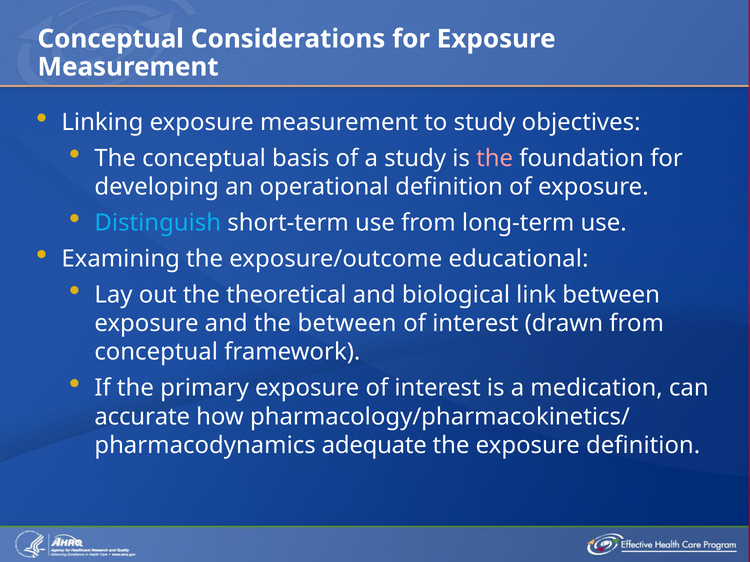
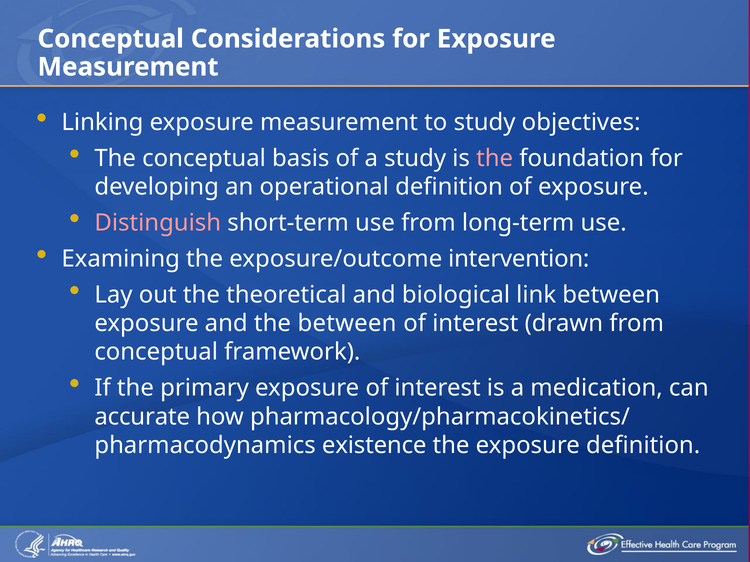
Distinguish colour: light blue -> pink
educational: educational -> intervention
adequate: adequate -> existence
